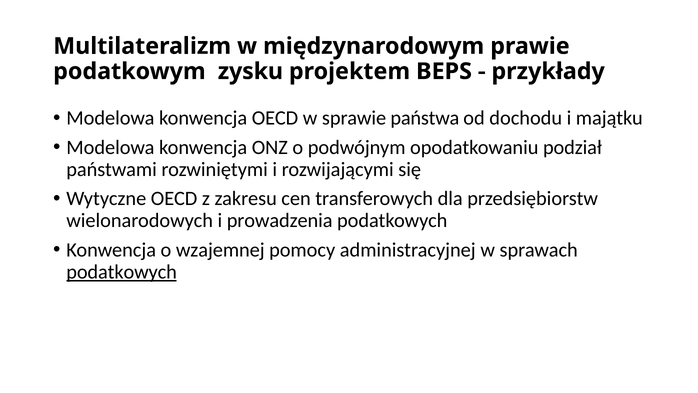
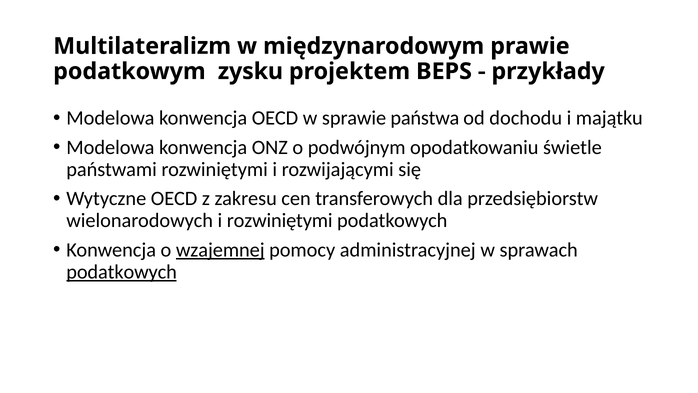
podział: podział -> świetle
i prowadzenia: prowadzenia -> rozwiniętymi
wzajemnej underline: none -> present
